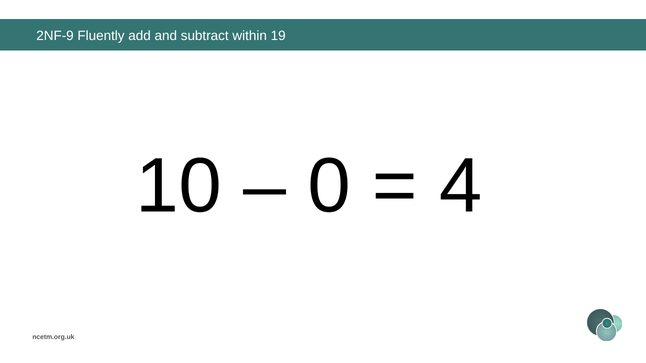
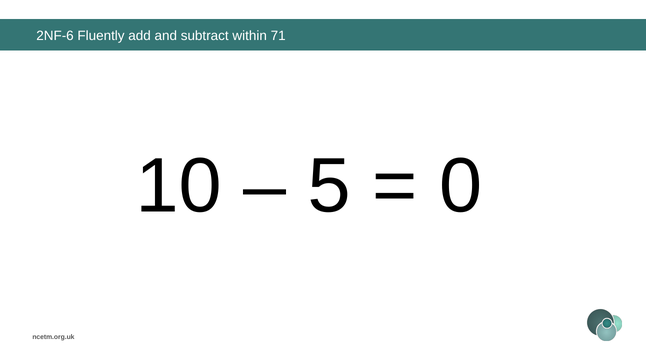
2NF-9: 2NF-9 -> 2NF-6
19: 19 -> 71
0: 0 -> 5
4: 4 -> 0
